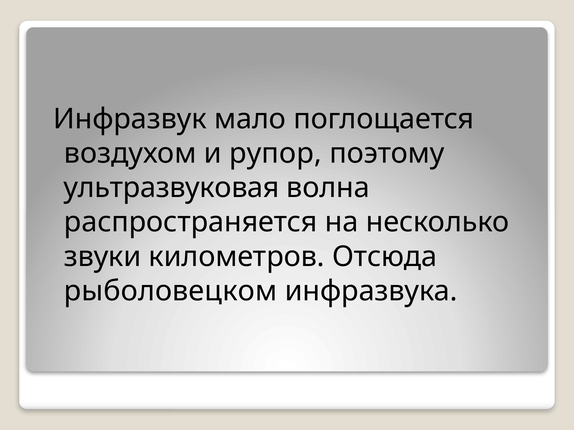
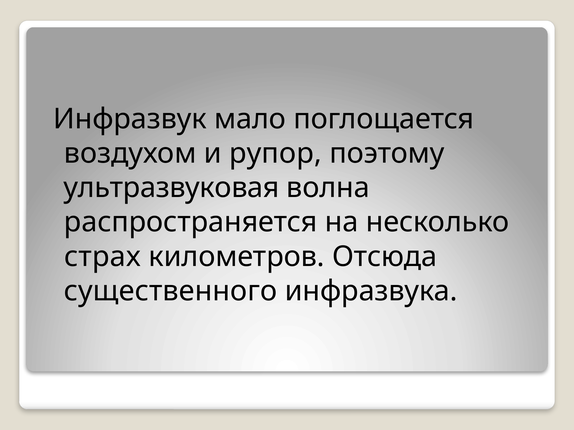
звуки: звуки -> страх
рыболовецком: рыболовецком -> существенного
